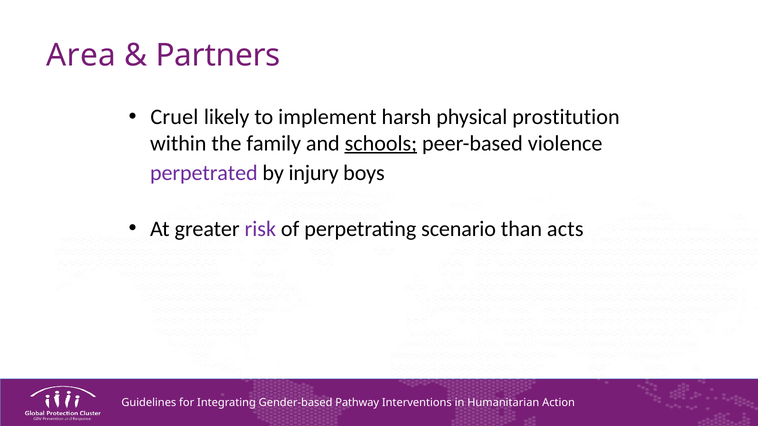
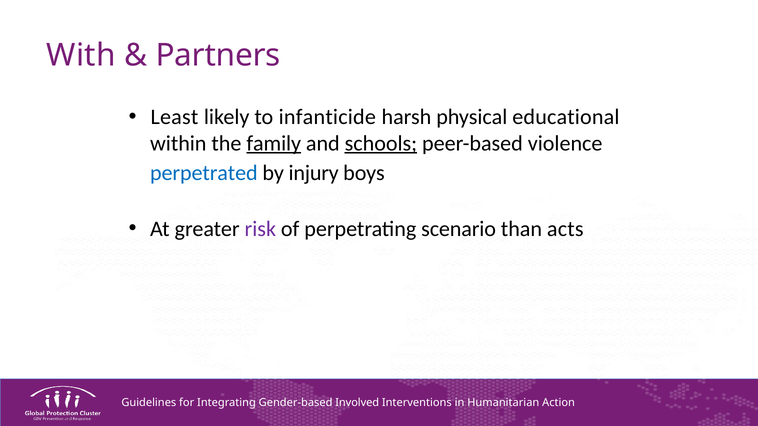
Area: Area -> With
Cruel: Cruel -> Least
implement: implement -> infanticide
prostitution: prostitution -> educational
family underline: none -> present
perpetrated colour: purple -> blue
Pathway: Pathway -> Involved
